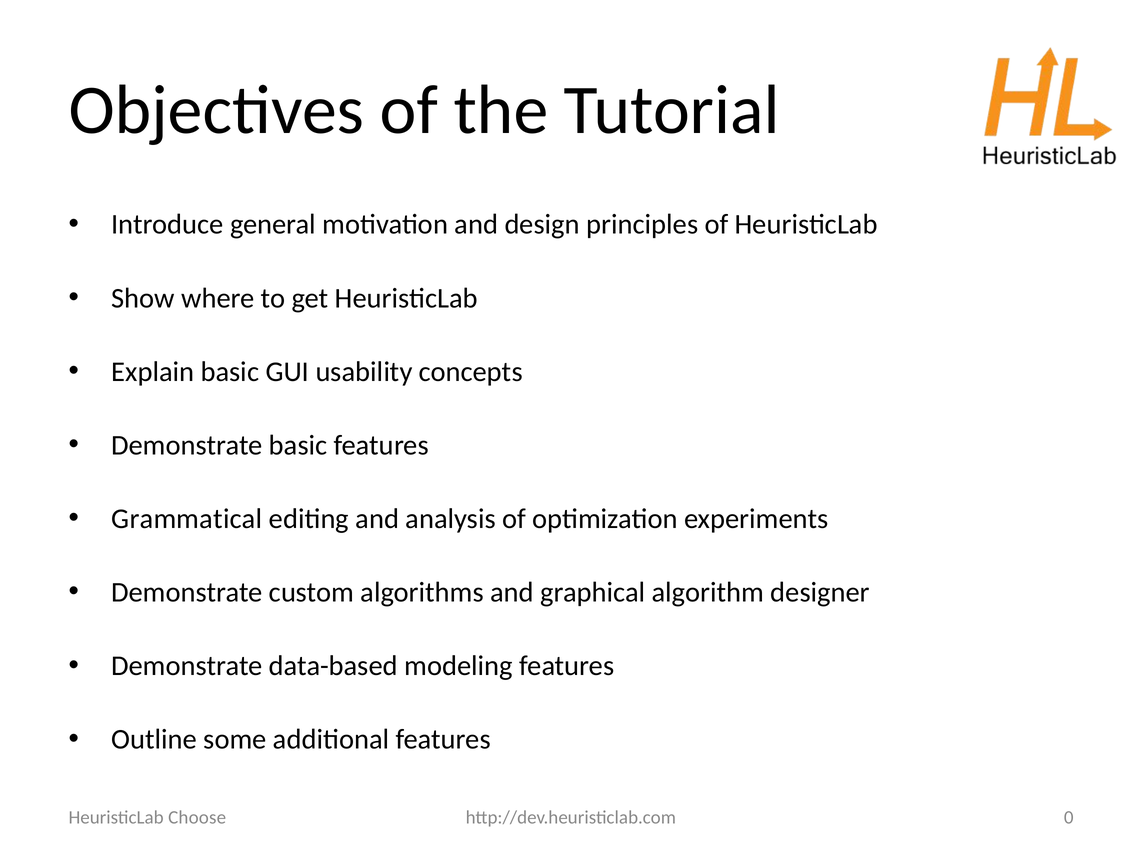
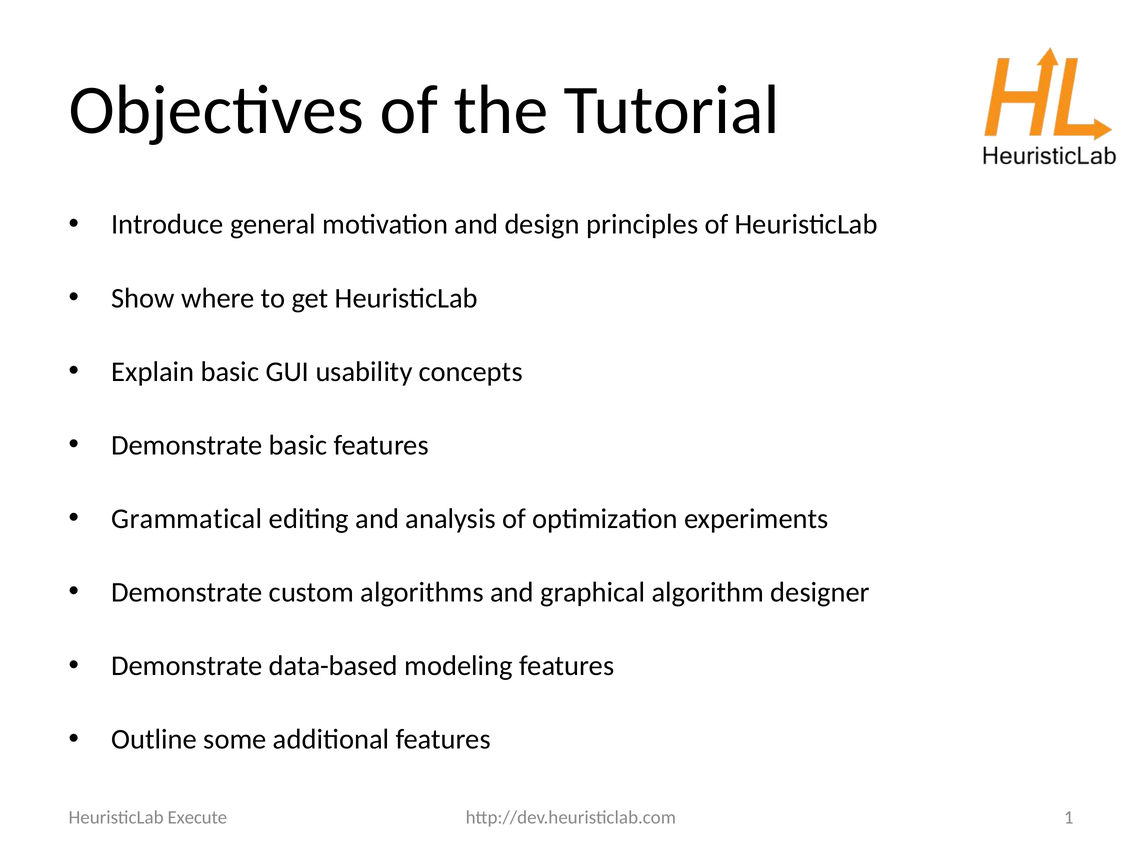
0: 0 -> 1
Choose: Choose -> Execute
